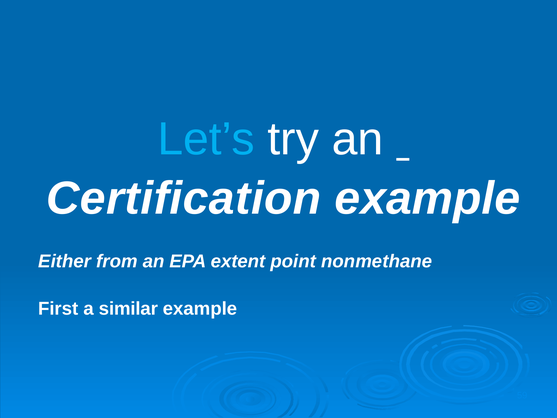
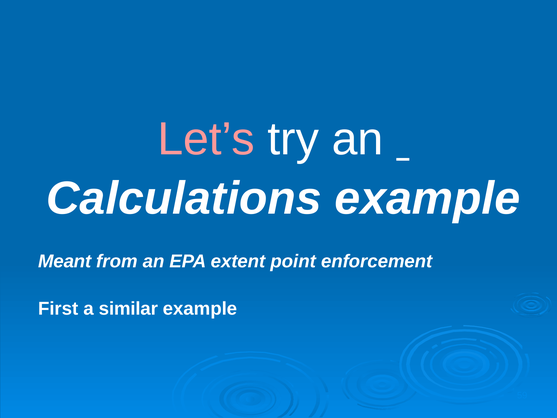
Let’s colour: light blue -> pink
Certification: Certification -> Calculations
Either: Either -> Meant
nonmethane: nonmethane -> enforcement
